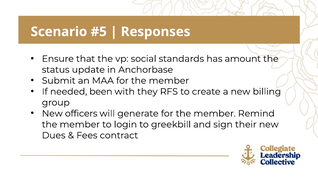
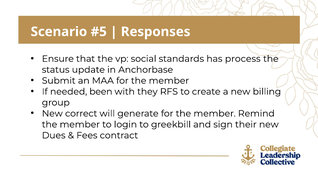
amount: amount -> process
officers: officers -> correct
